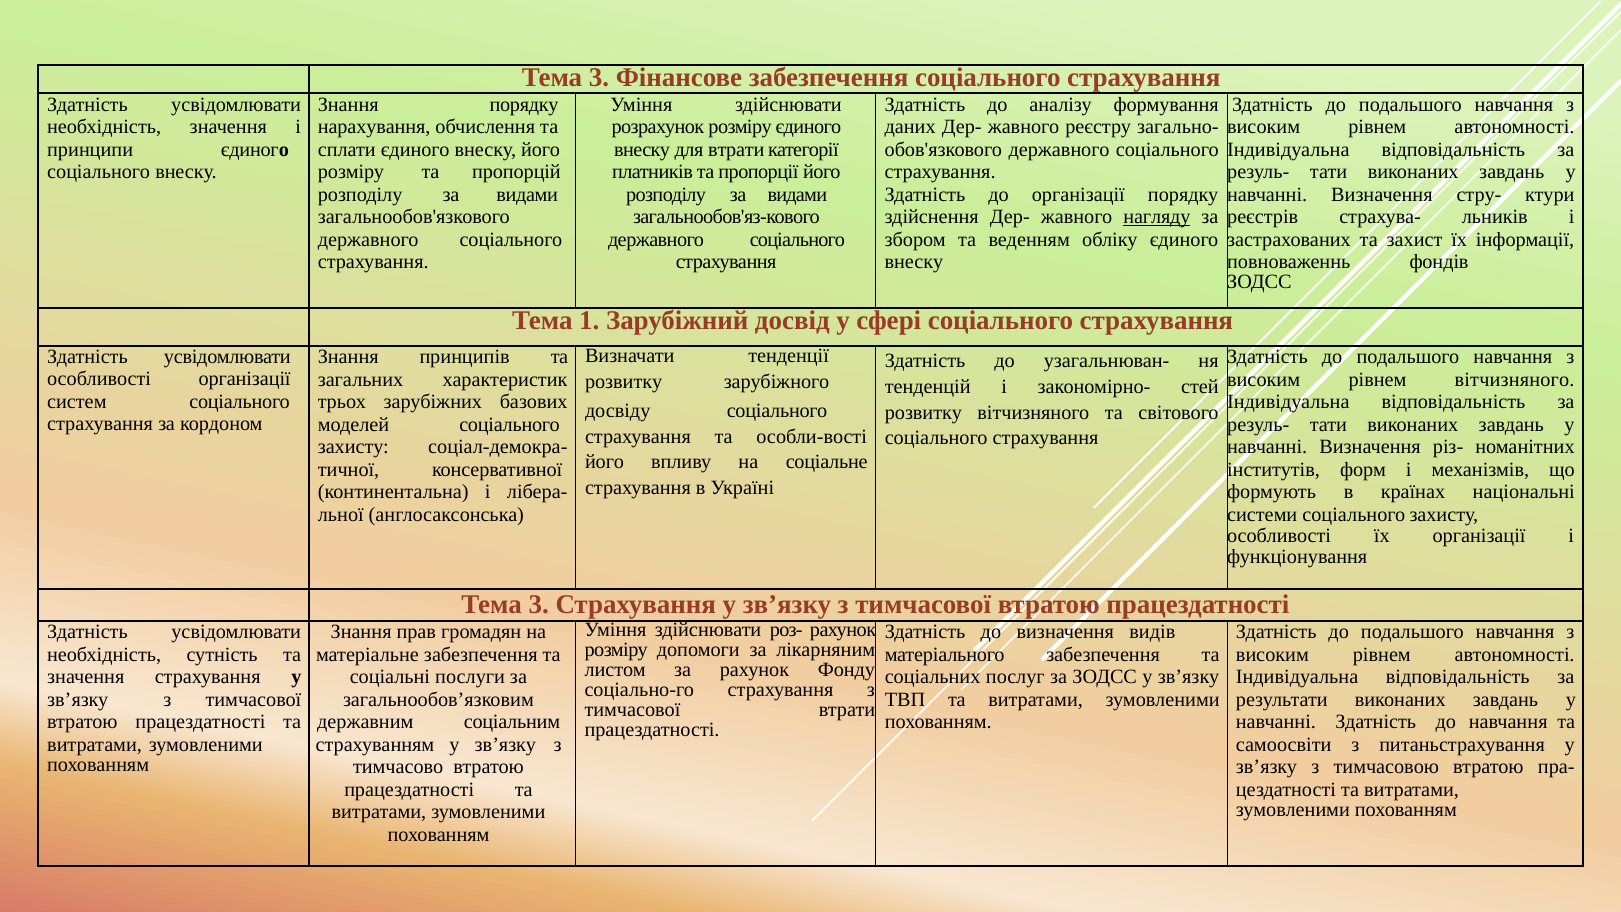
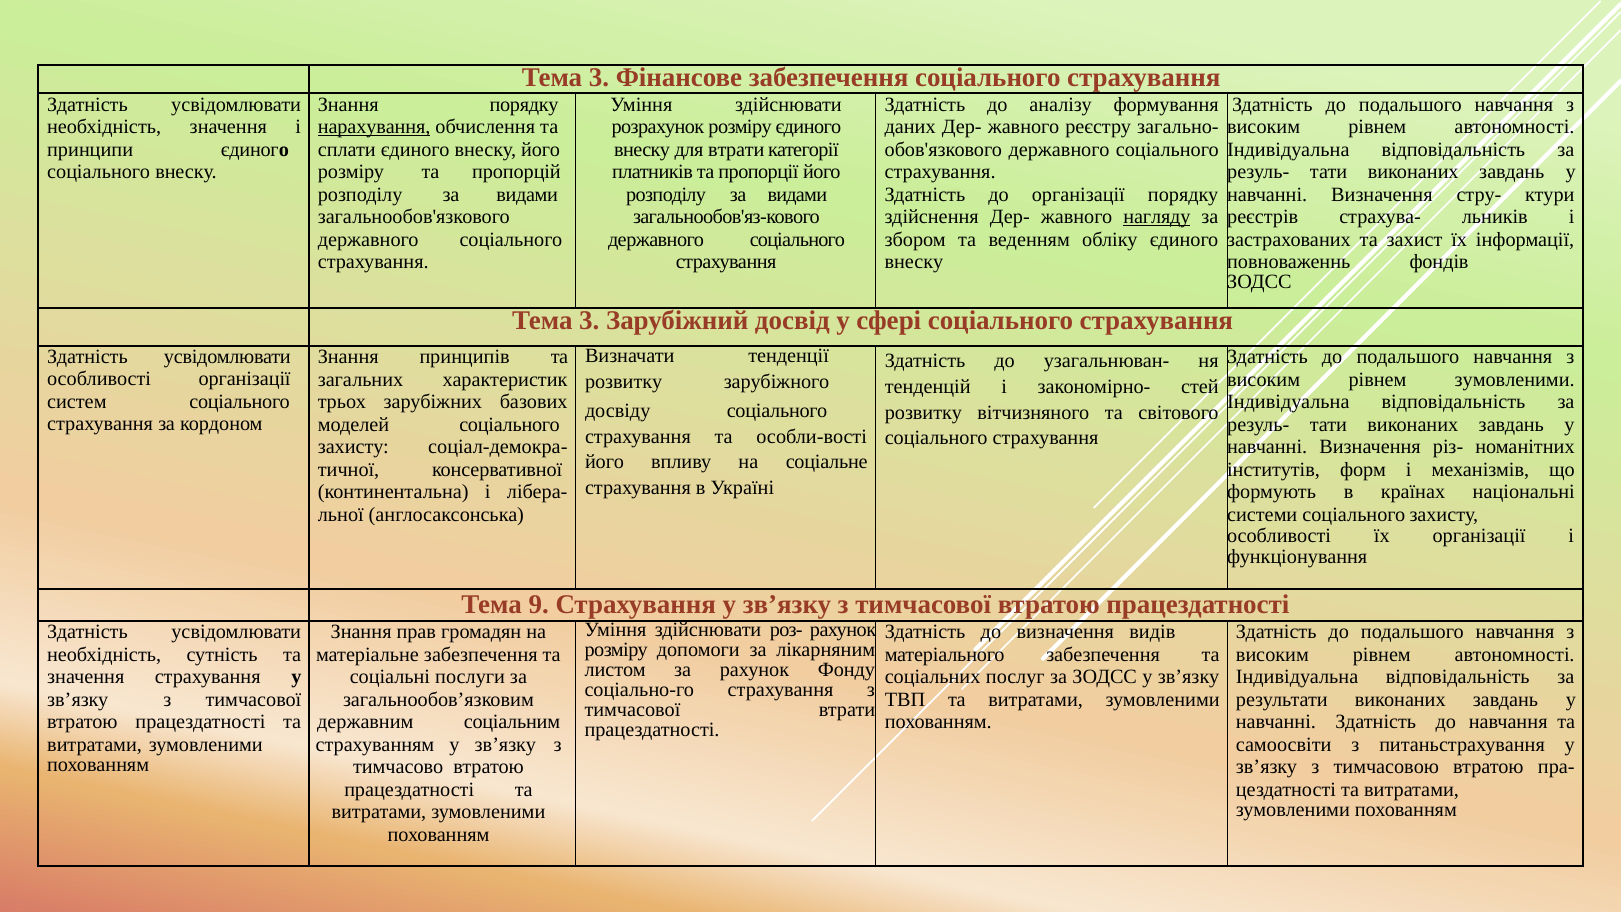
нарахування underline: none -> present
1 at (589, 320): 1 -> 3
рівнем вітчизняного: вітчизняного -> зумовленими
3 at (539, 604): 3 -> 9
